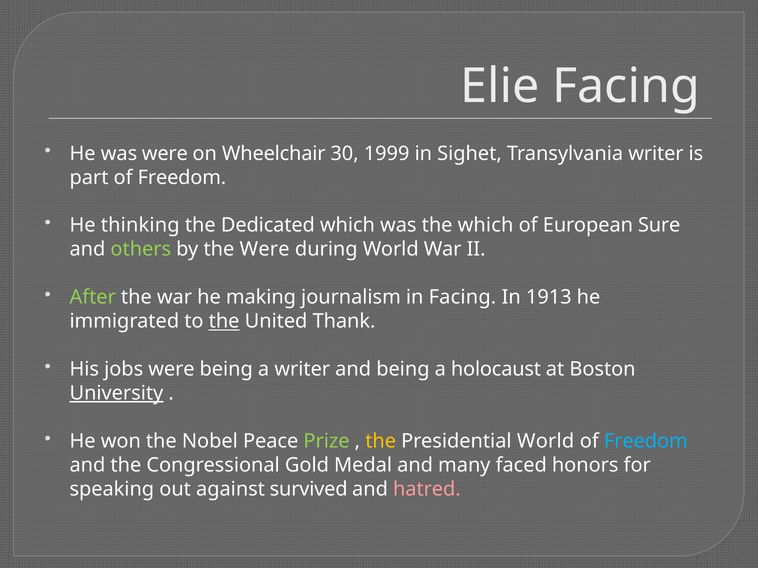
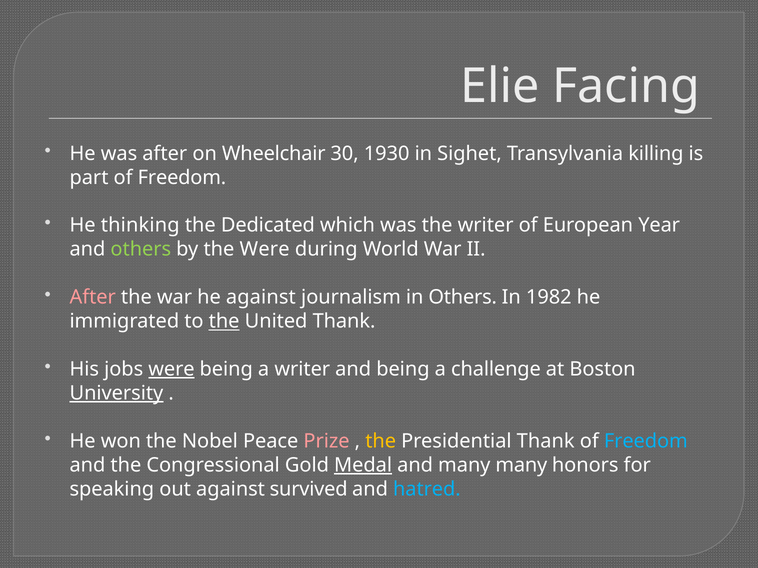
was were: were -> after
1999: 1999 -> 1930
Transylvania writer: writer -> killing
the which: which -> writer
Sure: Sure -> Year
After at (93, 298) colour: light green -> pink
he making: making -> against
in Facing: Facing -> Others
1913: 1913 -> 1982
were at (171, 370) underline: none -> present
holocaust: holocaust -> challenge
Prize colour: light green -> pink
Presidential World: World -> Thank
Medal underline: none -> present
many faced: faced -> many
hatred colour: pink -> light blue
